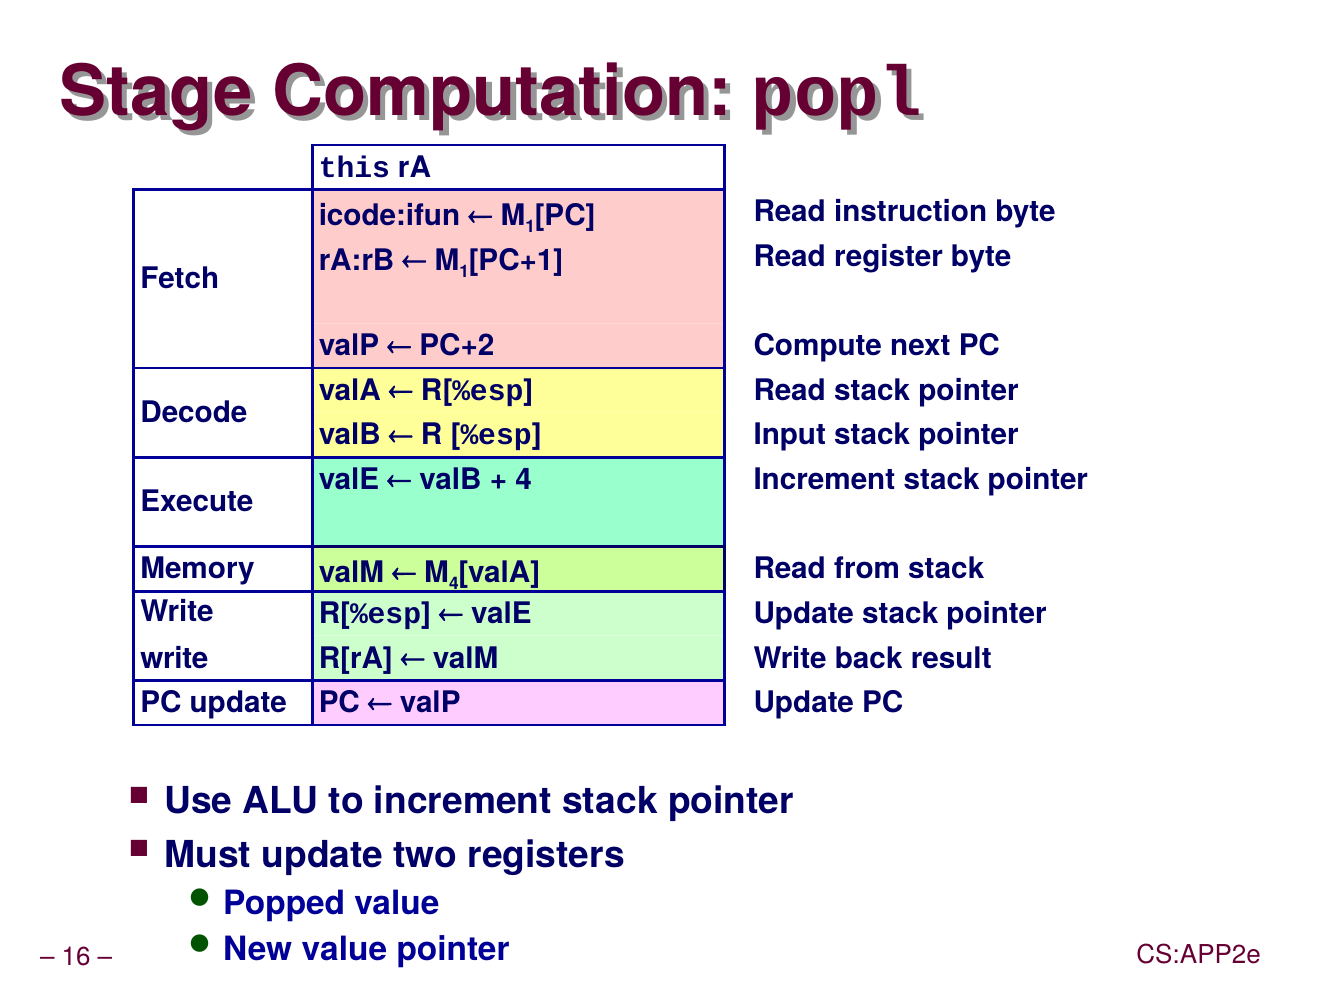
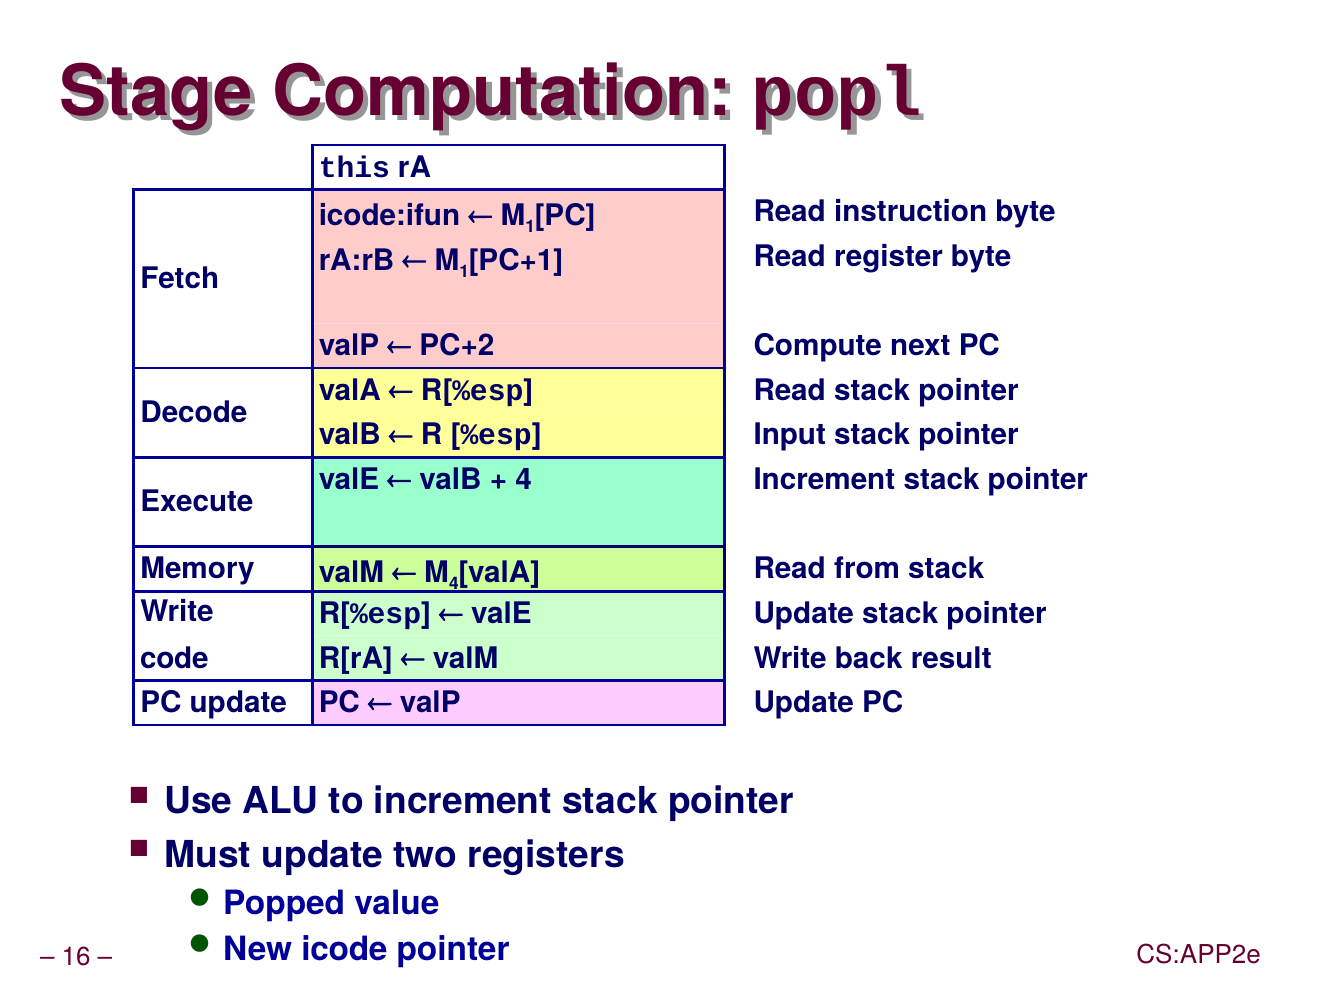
write at (174, 659): write -> code
value at (344, 949): value -> icode
